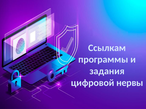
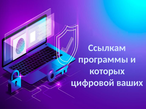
задания: задания -> которых
нервы: нервы -> ваших
